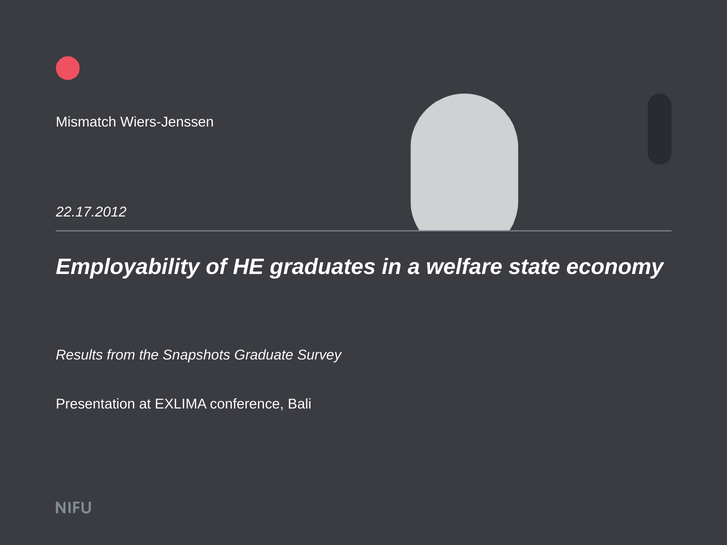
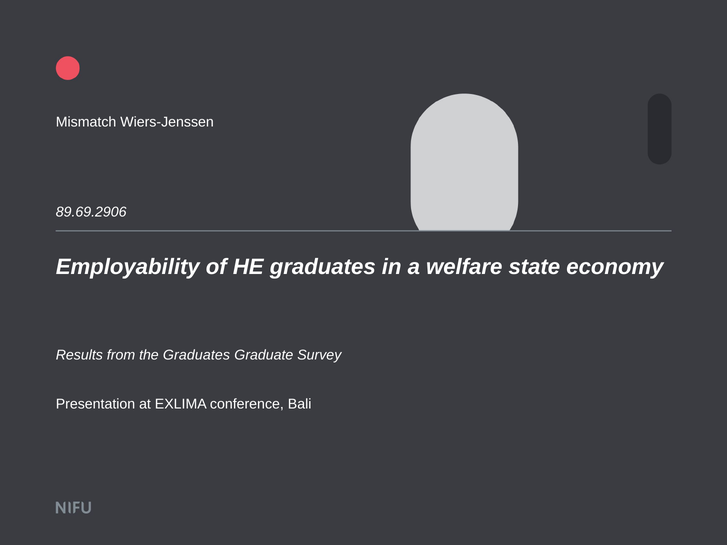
22.17.2012: 22.17.2012 -> 89.69.2906
the Snapshots: Snapshots -> Graduates
